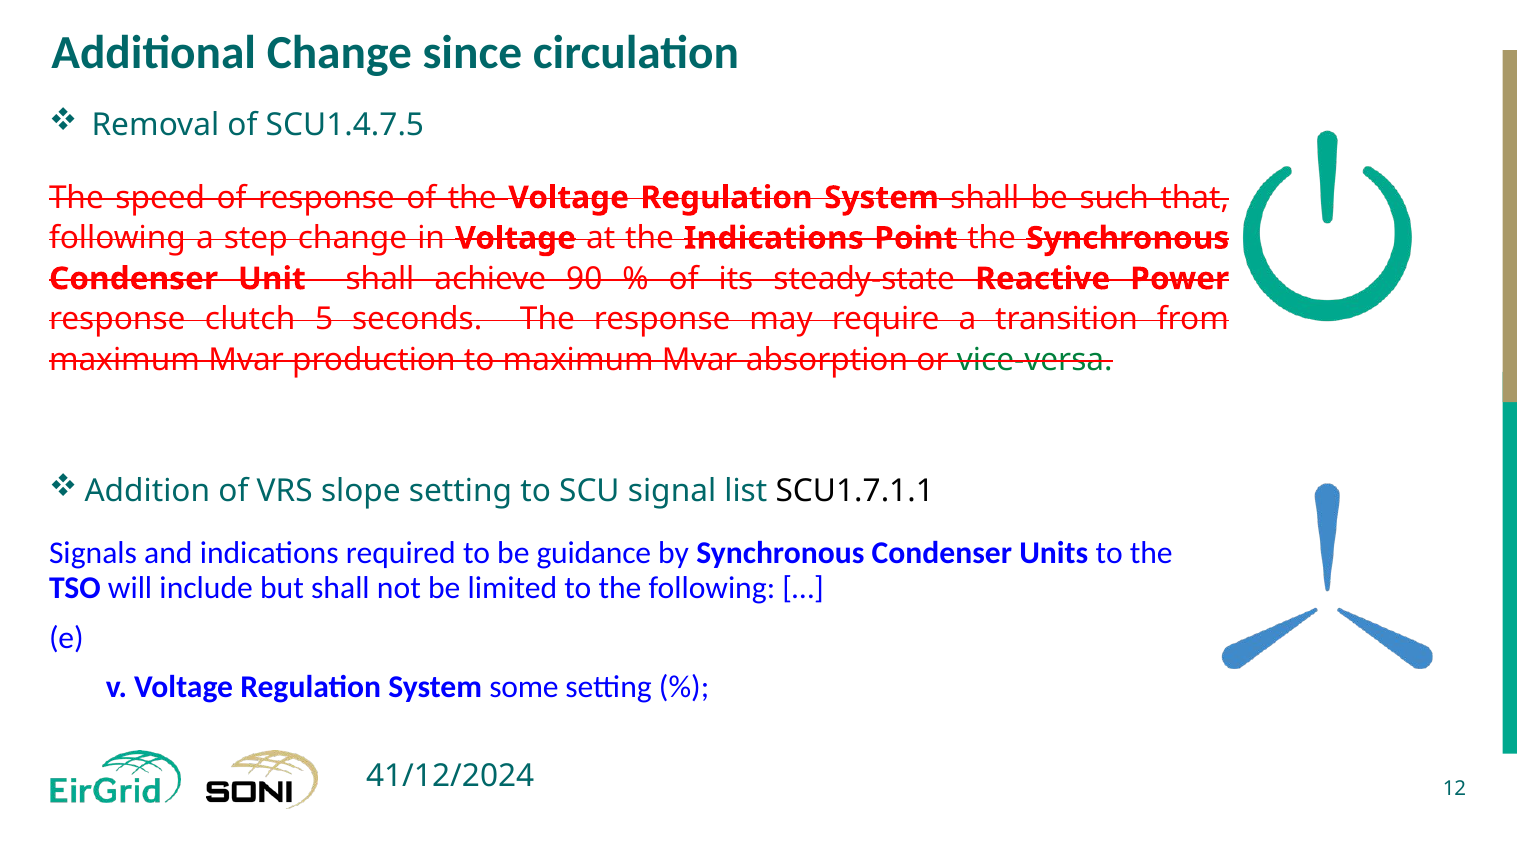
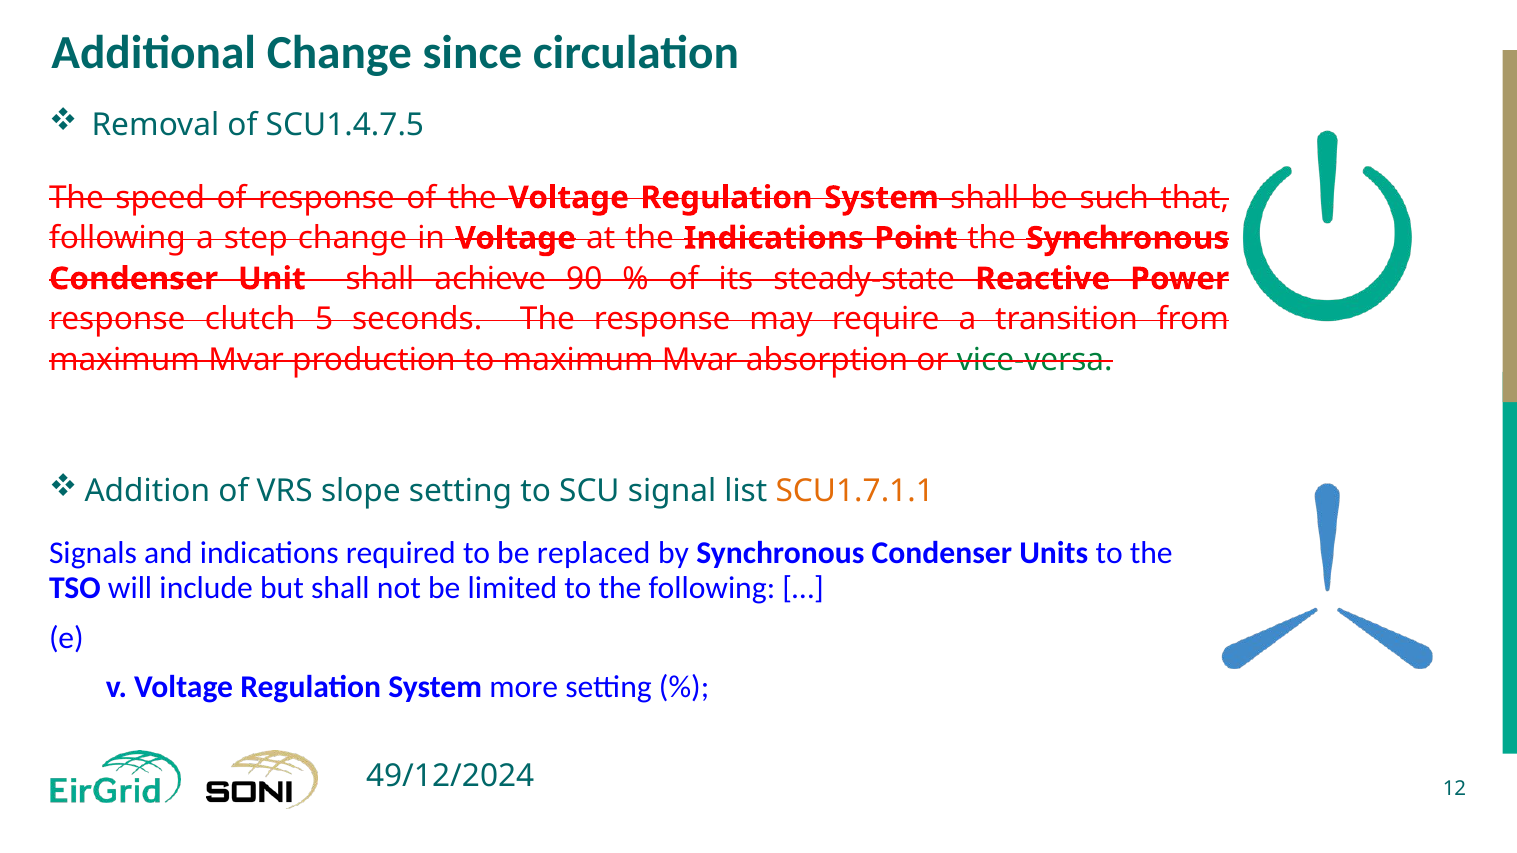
SCU1.7.1.1 colour: black -> orange
guidance: guidance -> replaced
some: some -> more
41/12/2024: 41/12/2024 -> 49/12/2024
